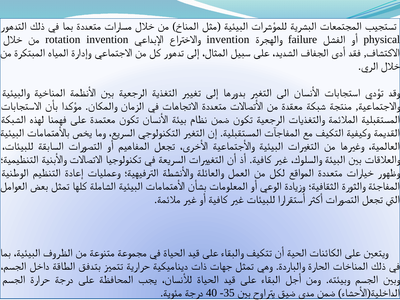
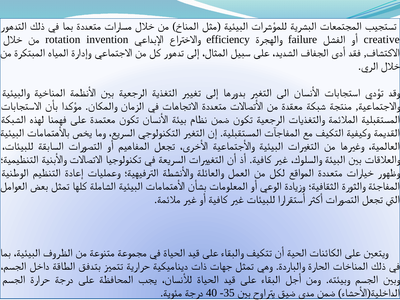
invention at (228, 39): invention -> efficiency
physical: physical -> creative
